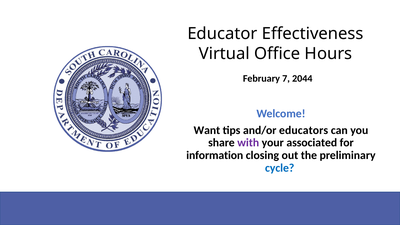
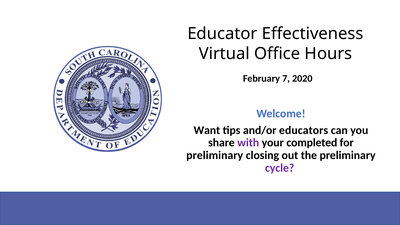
2044: 2044 -> 2020
associated: associated -> completed
information at (215, 155): information -> preliminary
cycle colour: blue -> purple
